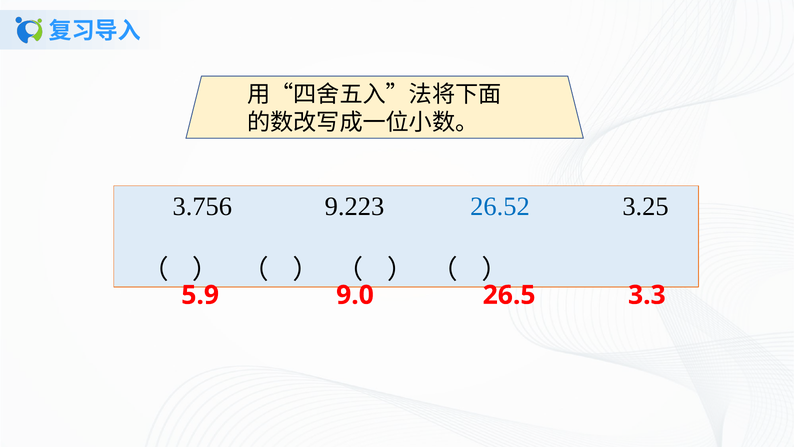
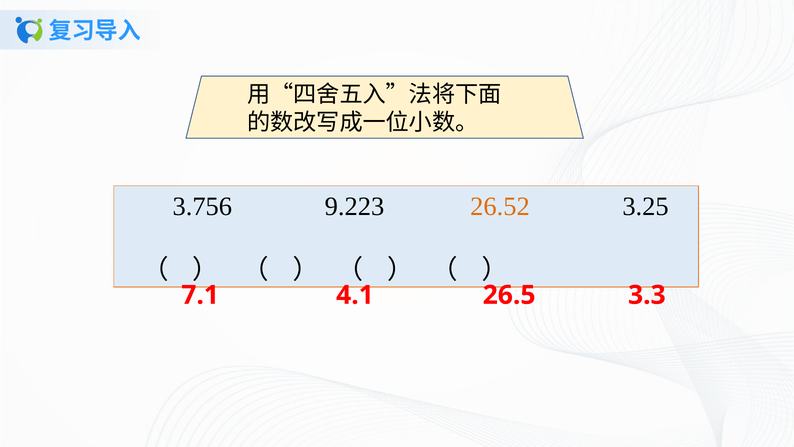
26.52 colour: blue -> orange
5.9: 5.9 -> 7.1
9.0: 9.0 -> 4.1
